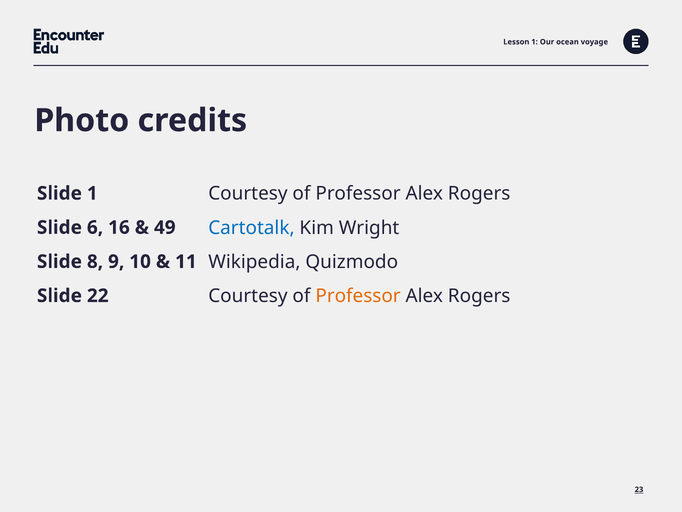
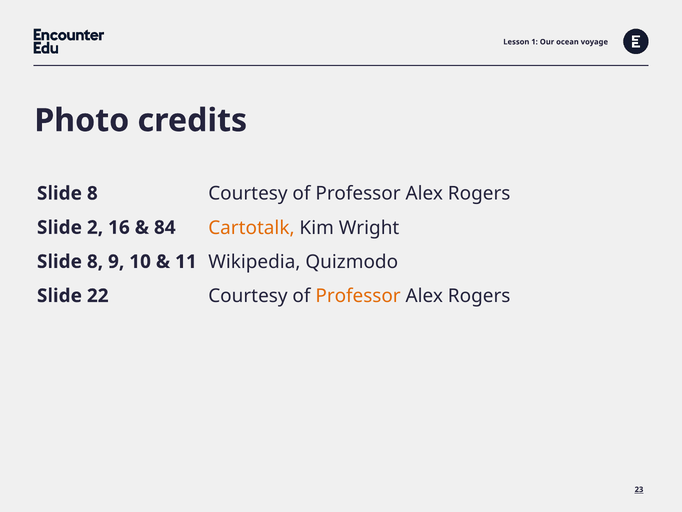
1 at (92, 193): 1 -> 8
Cartotalk colour: blue -> orange
6: 6 -> 2
49: 49 -> 84
